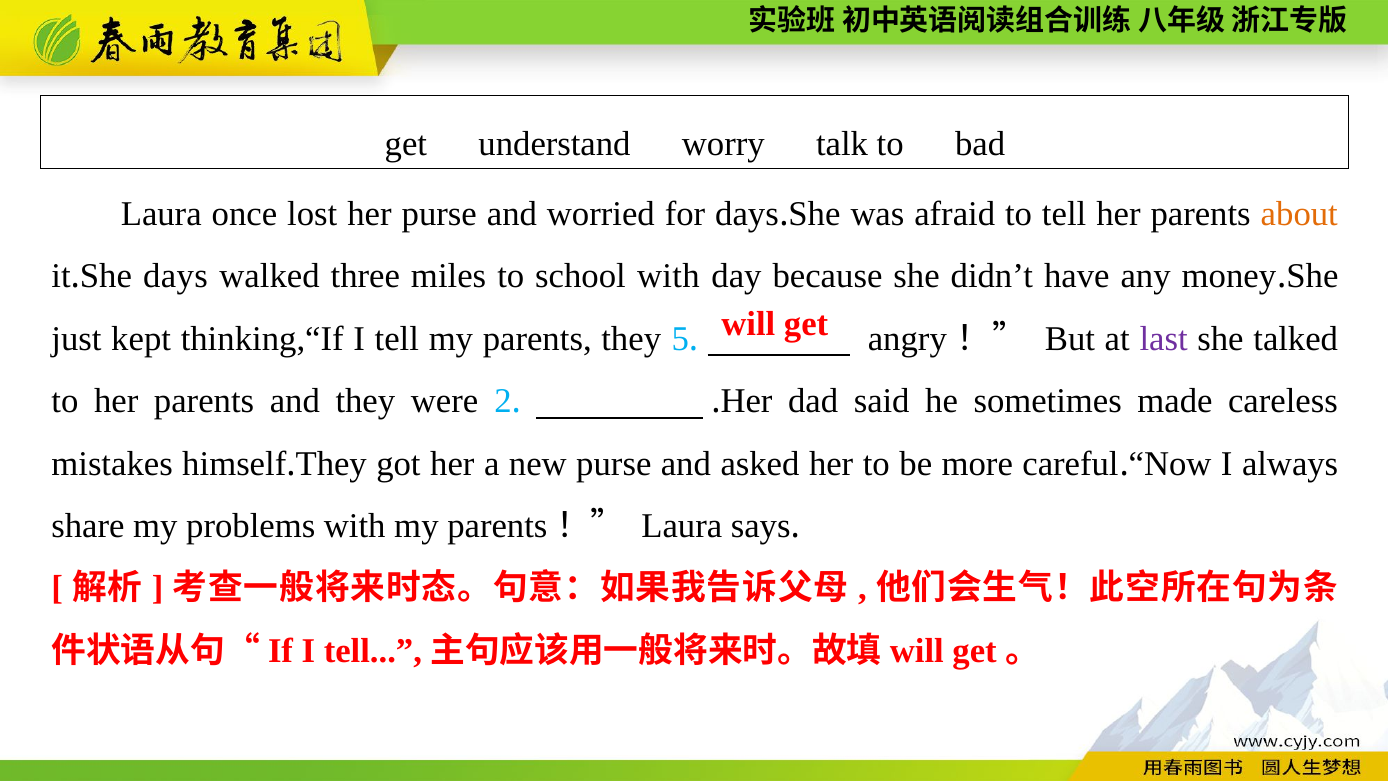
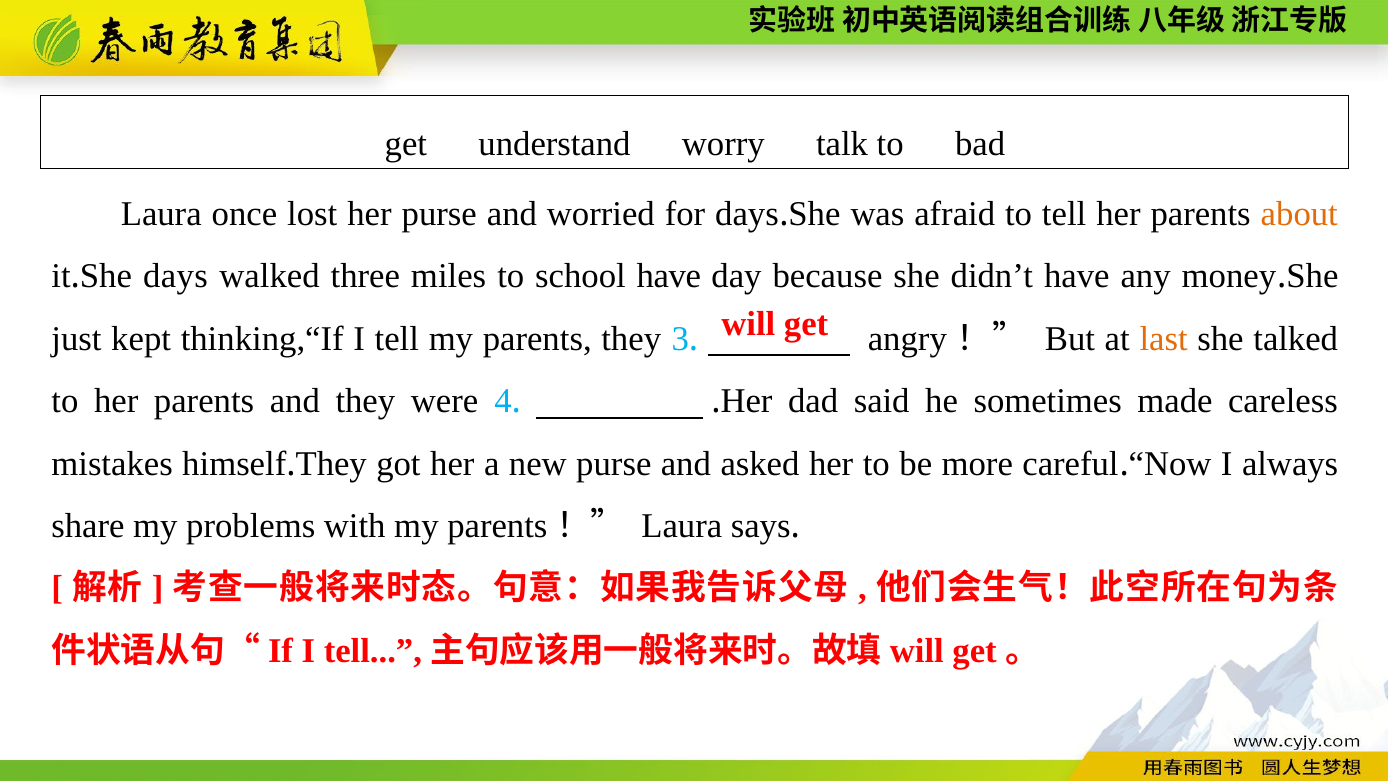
school with: with -> have
5: 5 -> 3
last colour: purple -> orange
2: 2 -> 4
